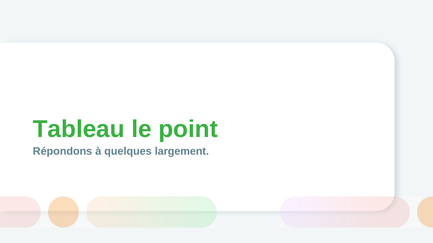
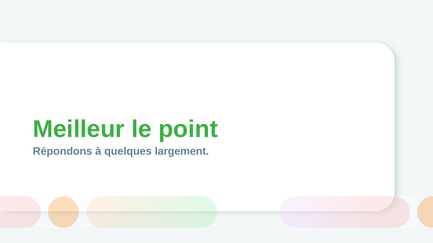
Tableau: Tableau -> Meilleur
